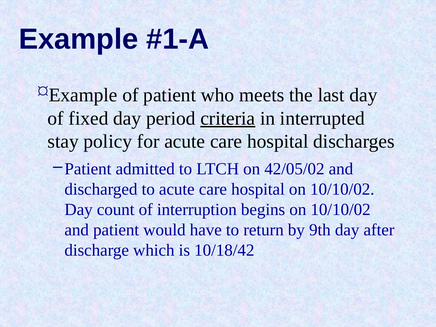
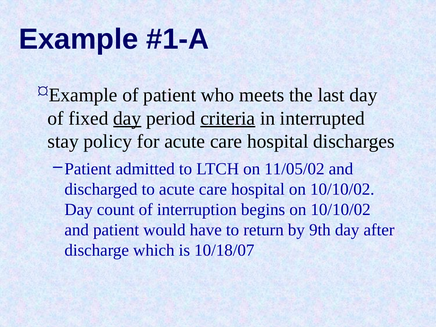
day at (127, 118) underline: none -> present
42/05/02: 42/05/02 -> 11/05/02
10/18/42: 10/18/42 -> 10/18/07
